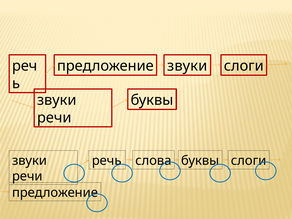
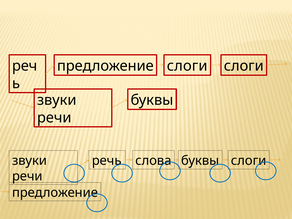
звуки at (187, 66): звуки -> слоги
